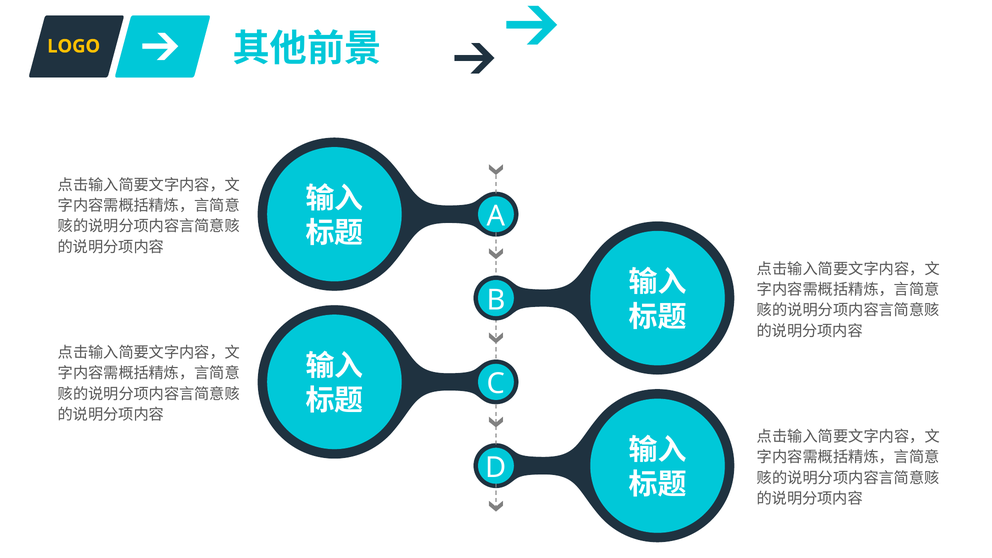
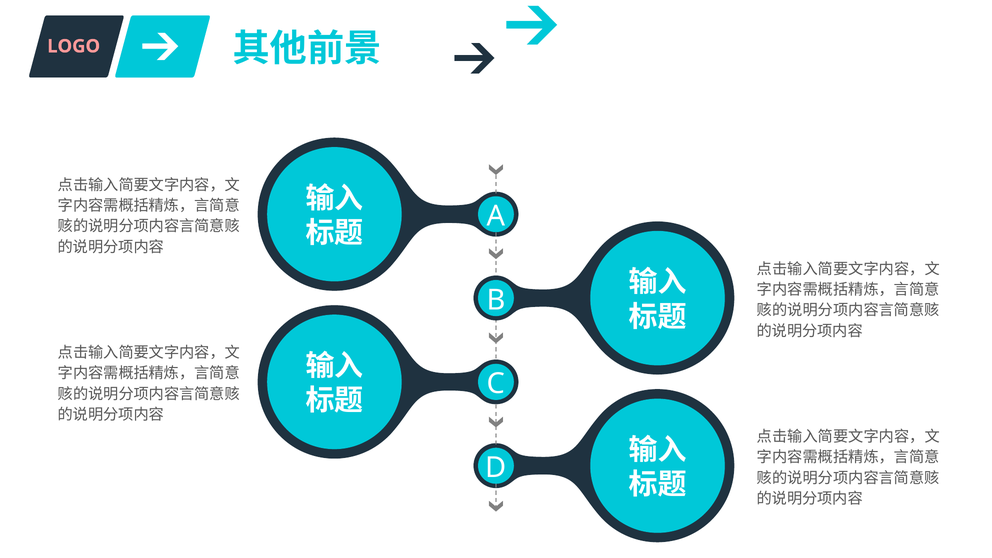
LOGO colour: yellow -> pink
